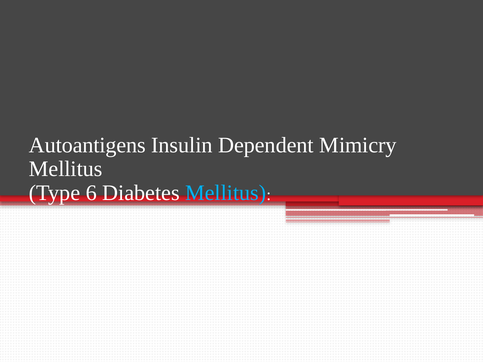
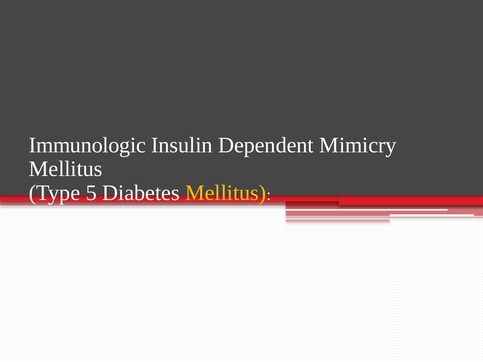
Autoantigens: Autoantigens -> Immunologic
6: 6 -> 5
Mellitus at (226, 193) colour: light blue -> yellow
